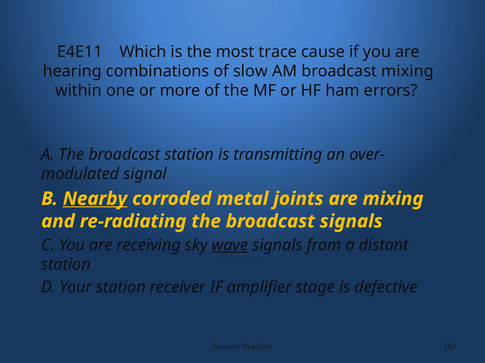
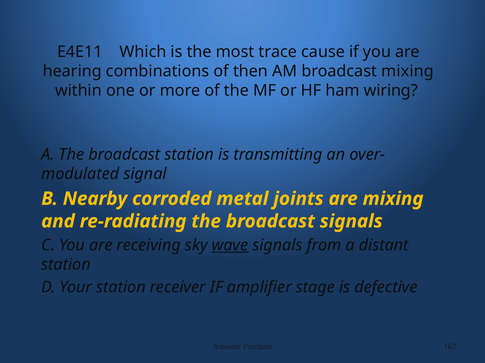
slow: slow -> then
errors: errors -> wiring
Nearby underline: present -> none
